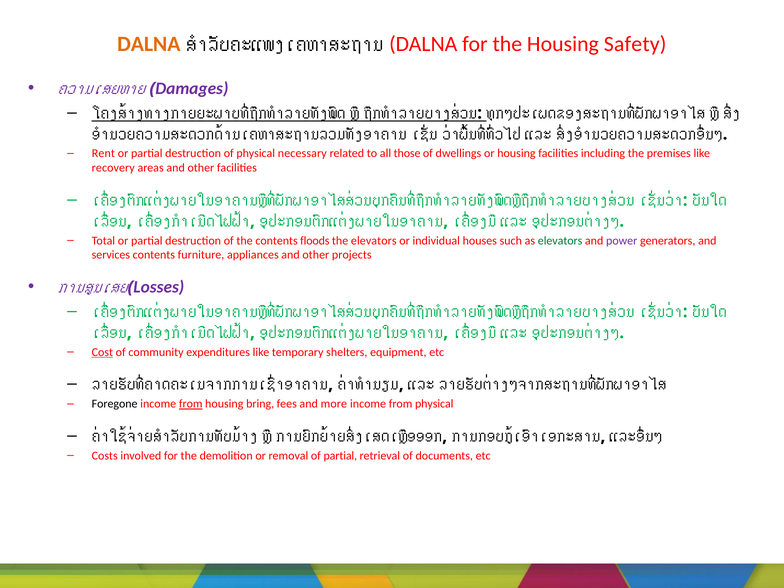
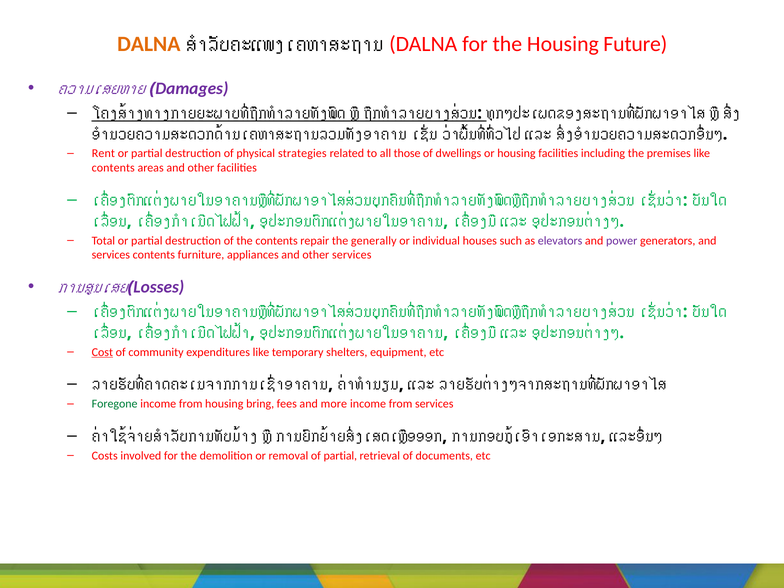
Safety: Safety -> Future
necessary: necessary -> strategies
recovery at (113, 168): recovery -> contents
floods: floods -> repair
the elevators: elevators -> generally
elevators at (560, 241) colour: green -> purple
other projects: projects -> services
Foregone colour: black -> green
from at (191, 404) underline: present -> none
from physical: physical -> services
